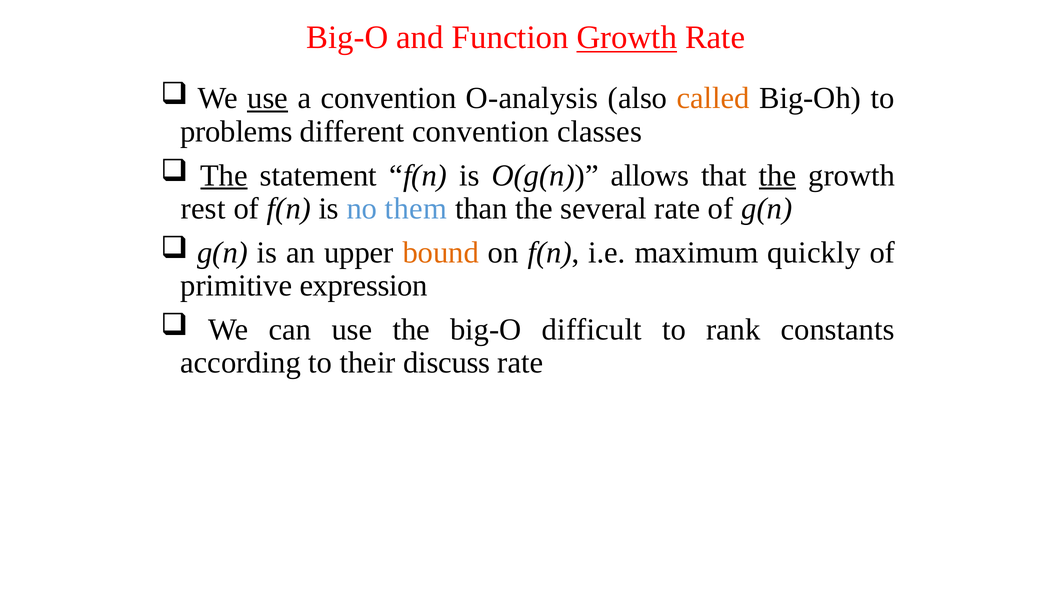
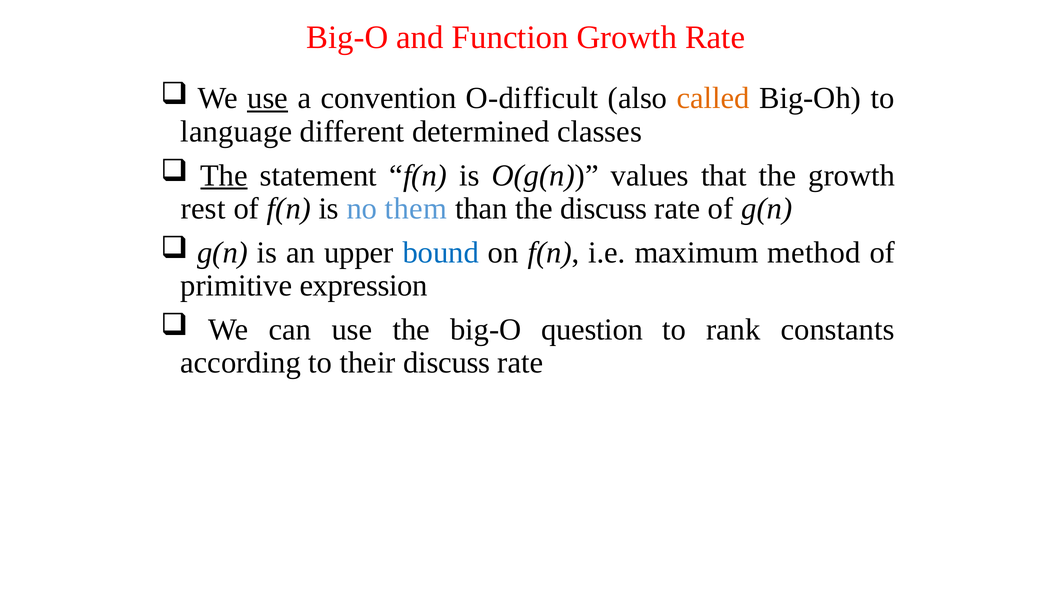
Growth at (627, 38) underline: present -> none
O-analysis: O-analysis -> O-difficult
problems: problems -> language
different convention: convention -> determined
allows: allows -> values
the at (778, 176) underline: present -> none
the several: several -> discuss
bound colour: orange -> blue
quickly: quickly -> method
difficult: difficult -> question
